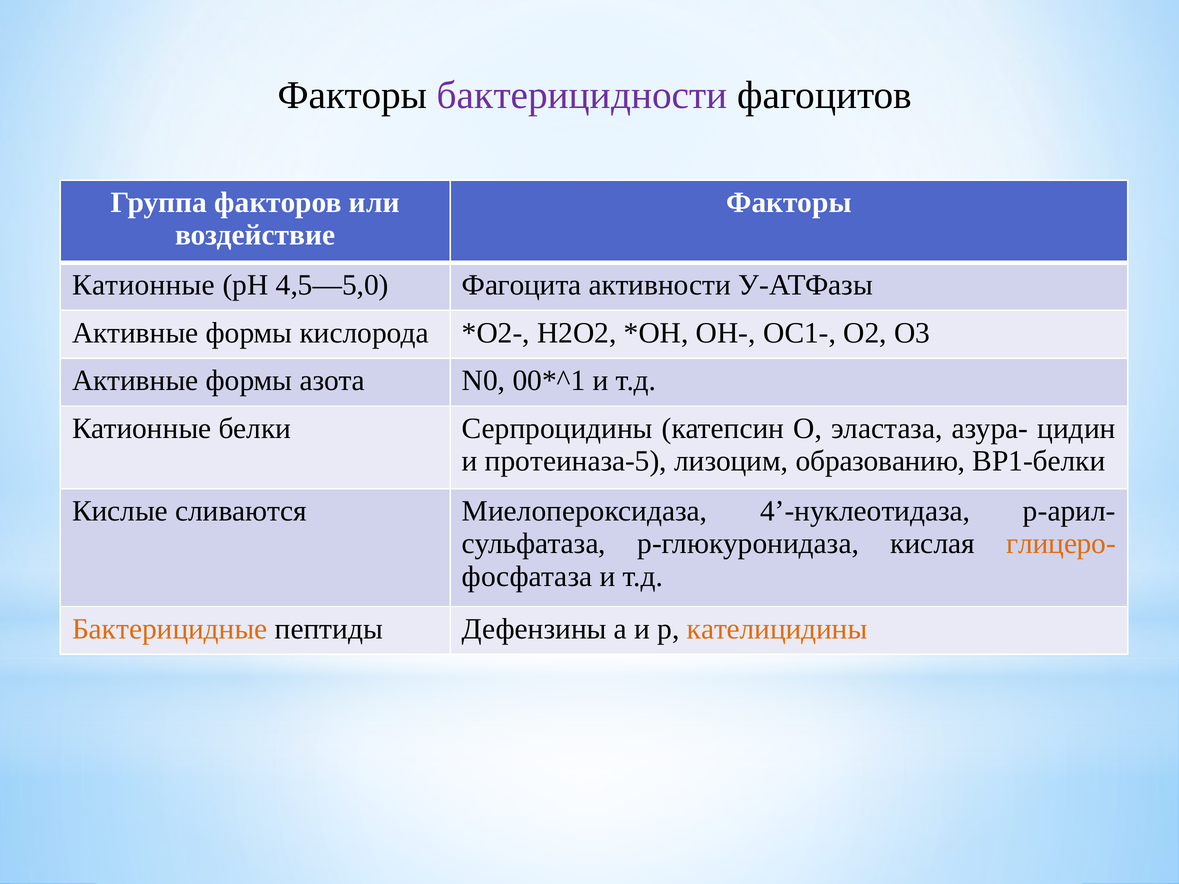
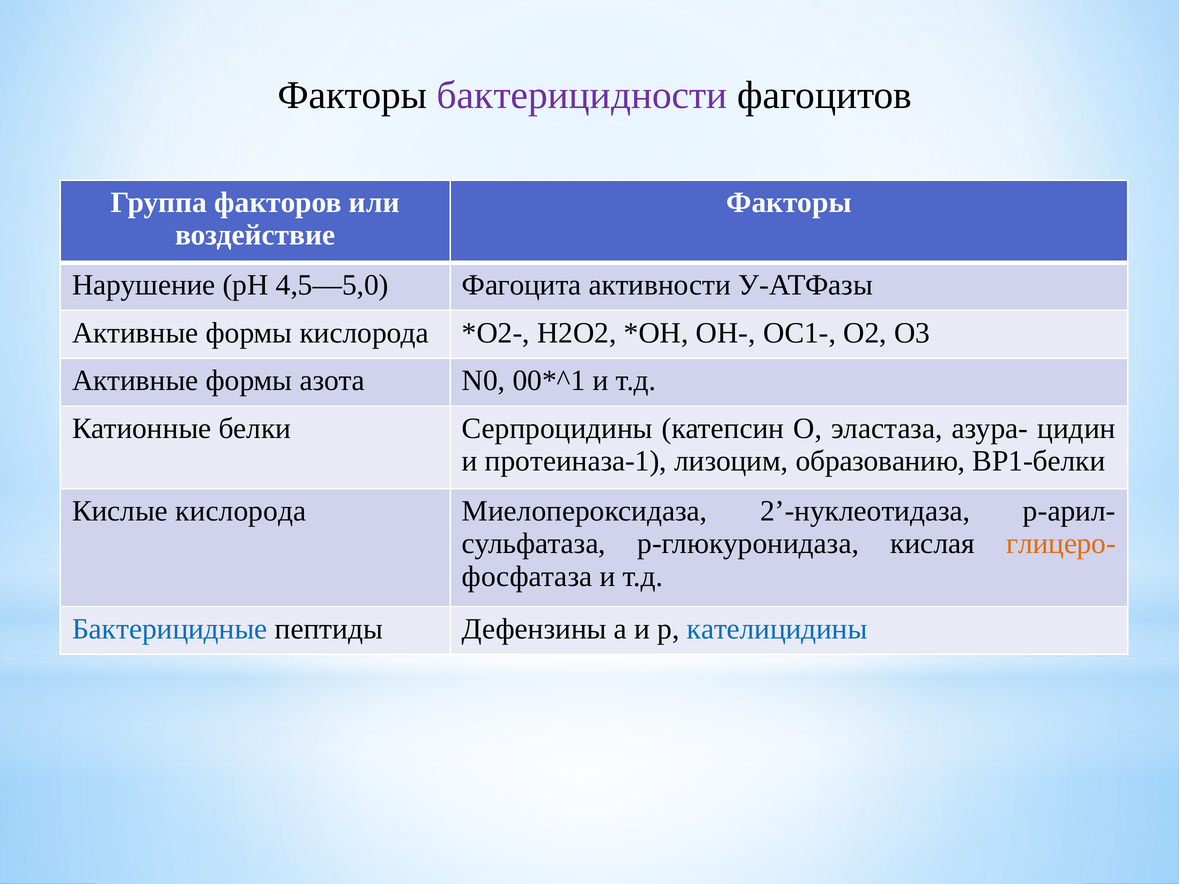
Катионные at (144, 285): Катионные -> Нарушение
протеиназа-5: протеиназа-5 -> протеиназа-1
Кислые сливаются: сливаются -> кислорода
4’-нуклеотидаза: 4’-нуклеотидаза -> 2’-нуклеотидаза
Бактерицидные colour: orange -> blue
кателицидины colour: orange -> blue
